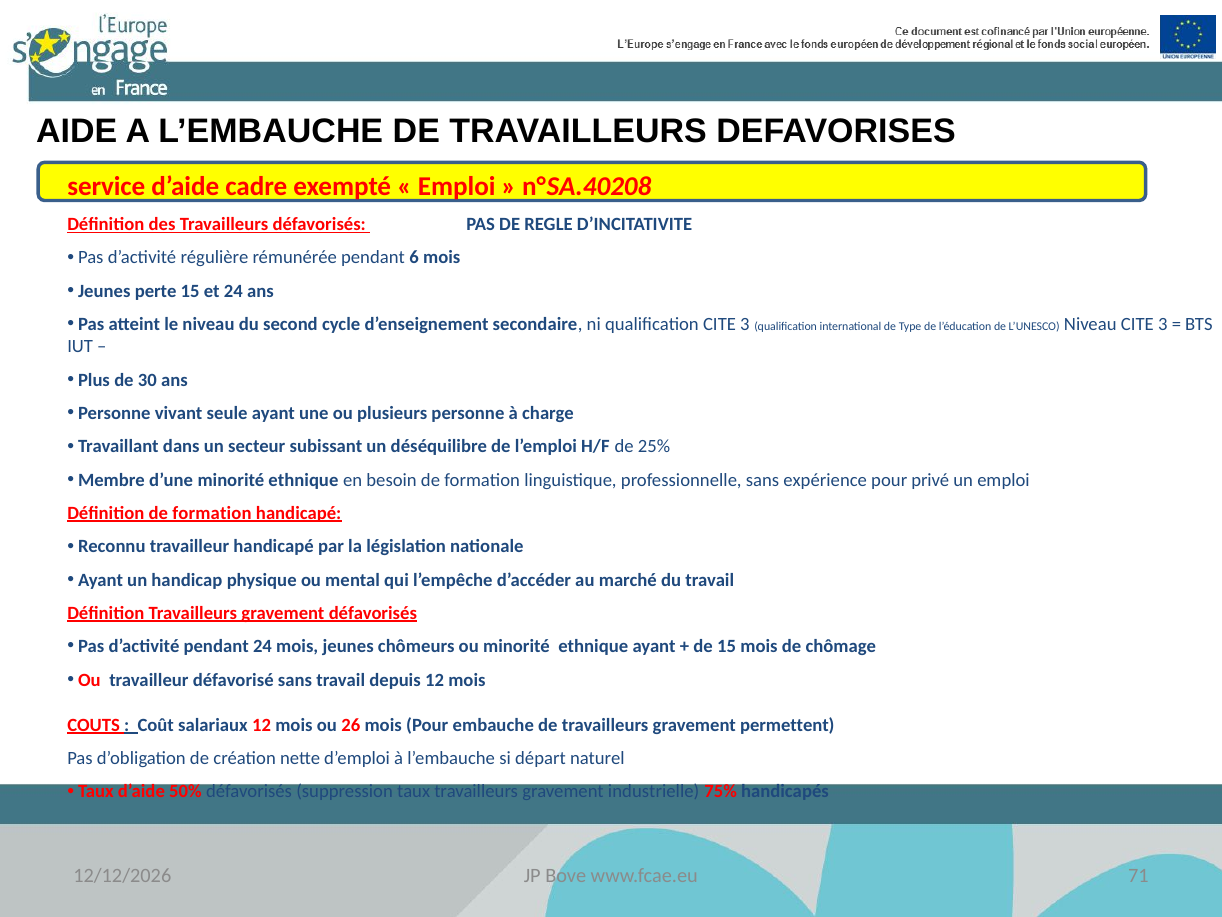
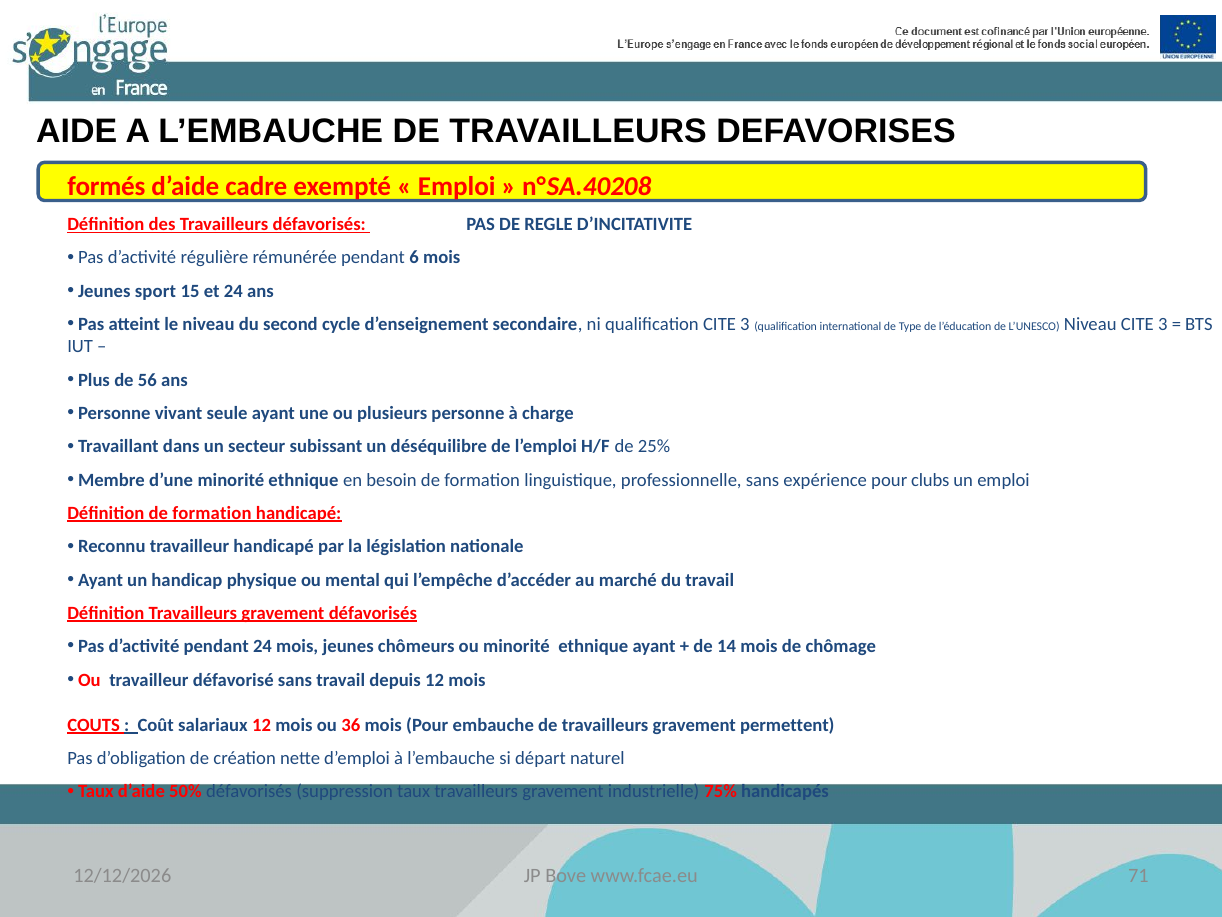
service: service -> formés
perte: perte -> sport
30: 30 -> 56
privé: privé -> clubs
de 15: 15 -> 14
26: 26 -> 36
